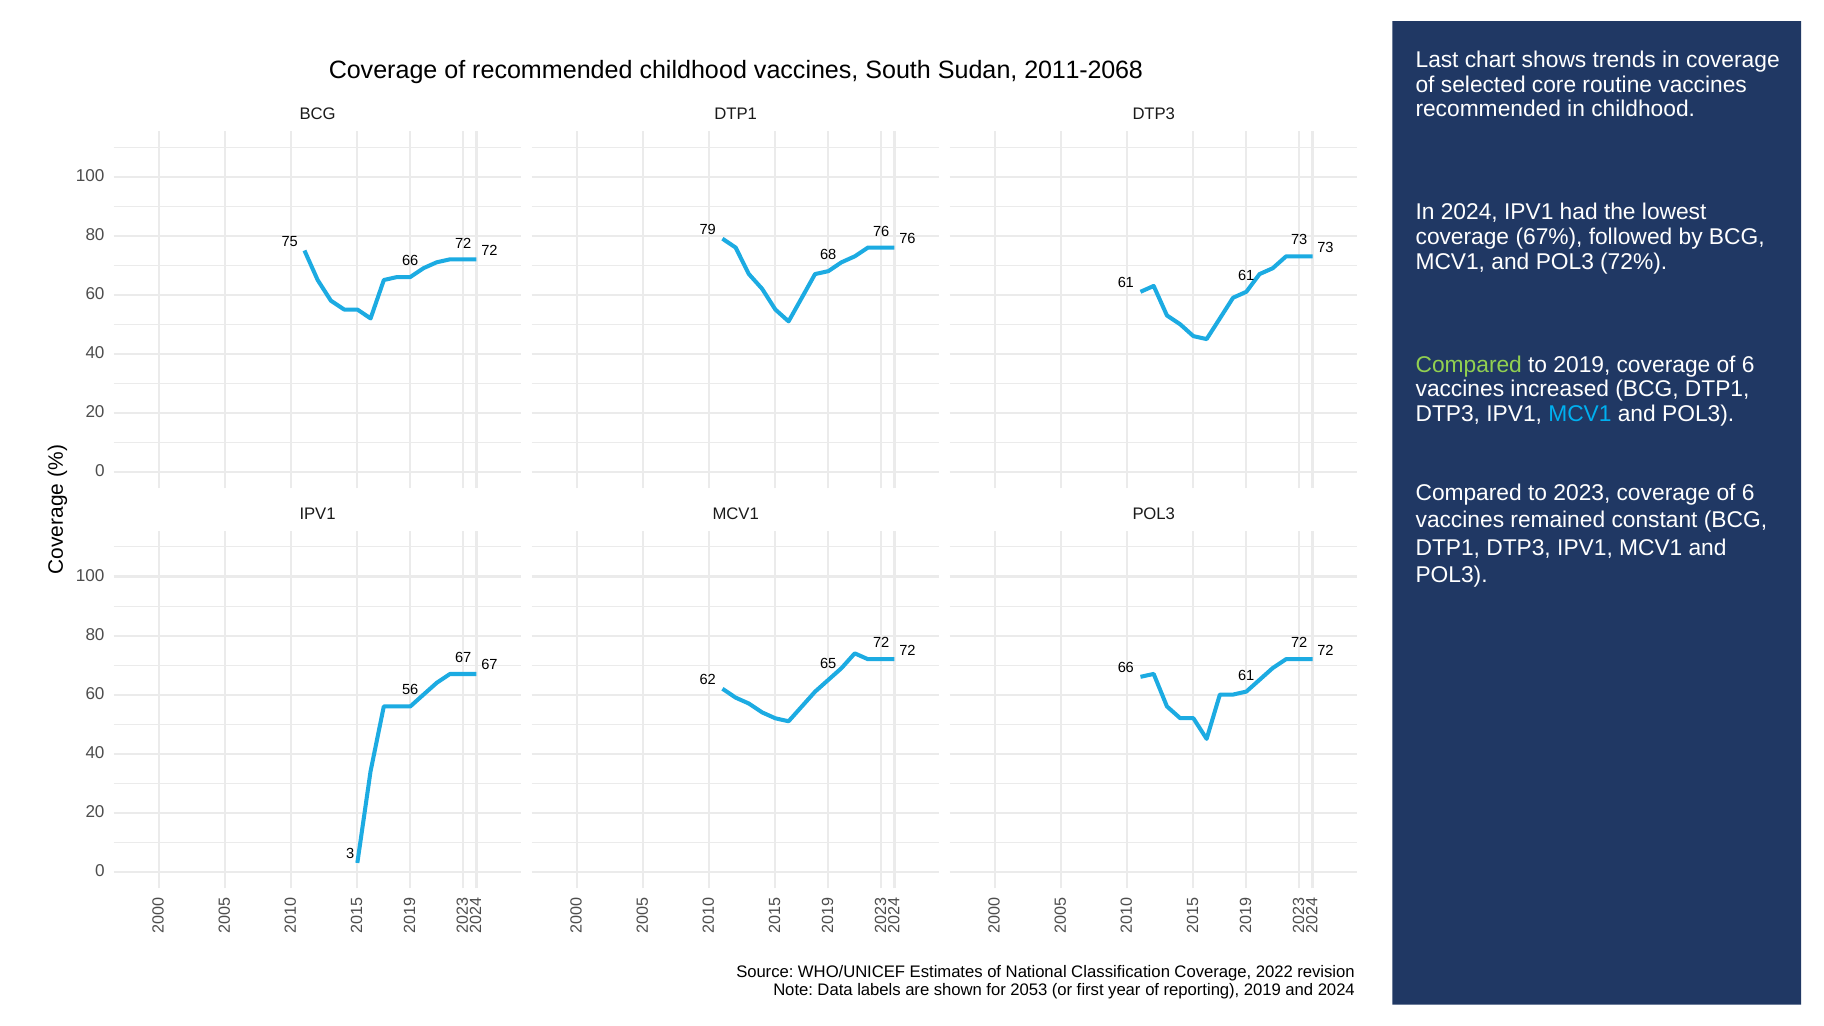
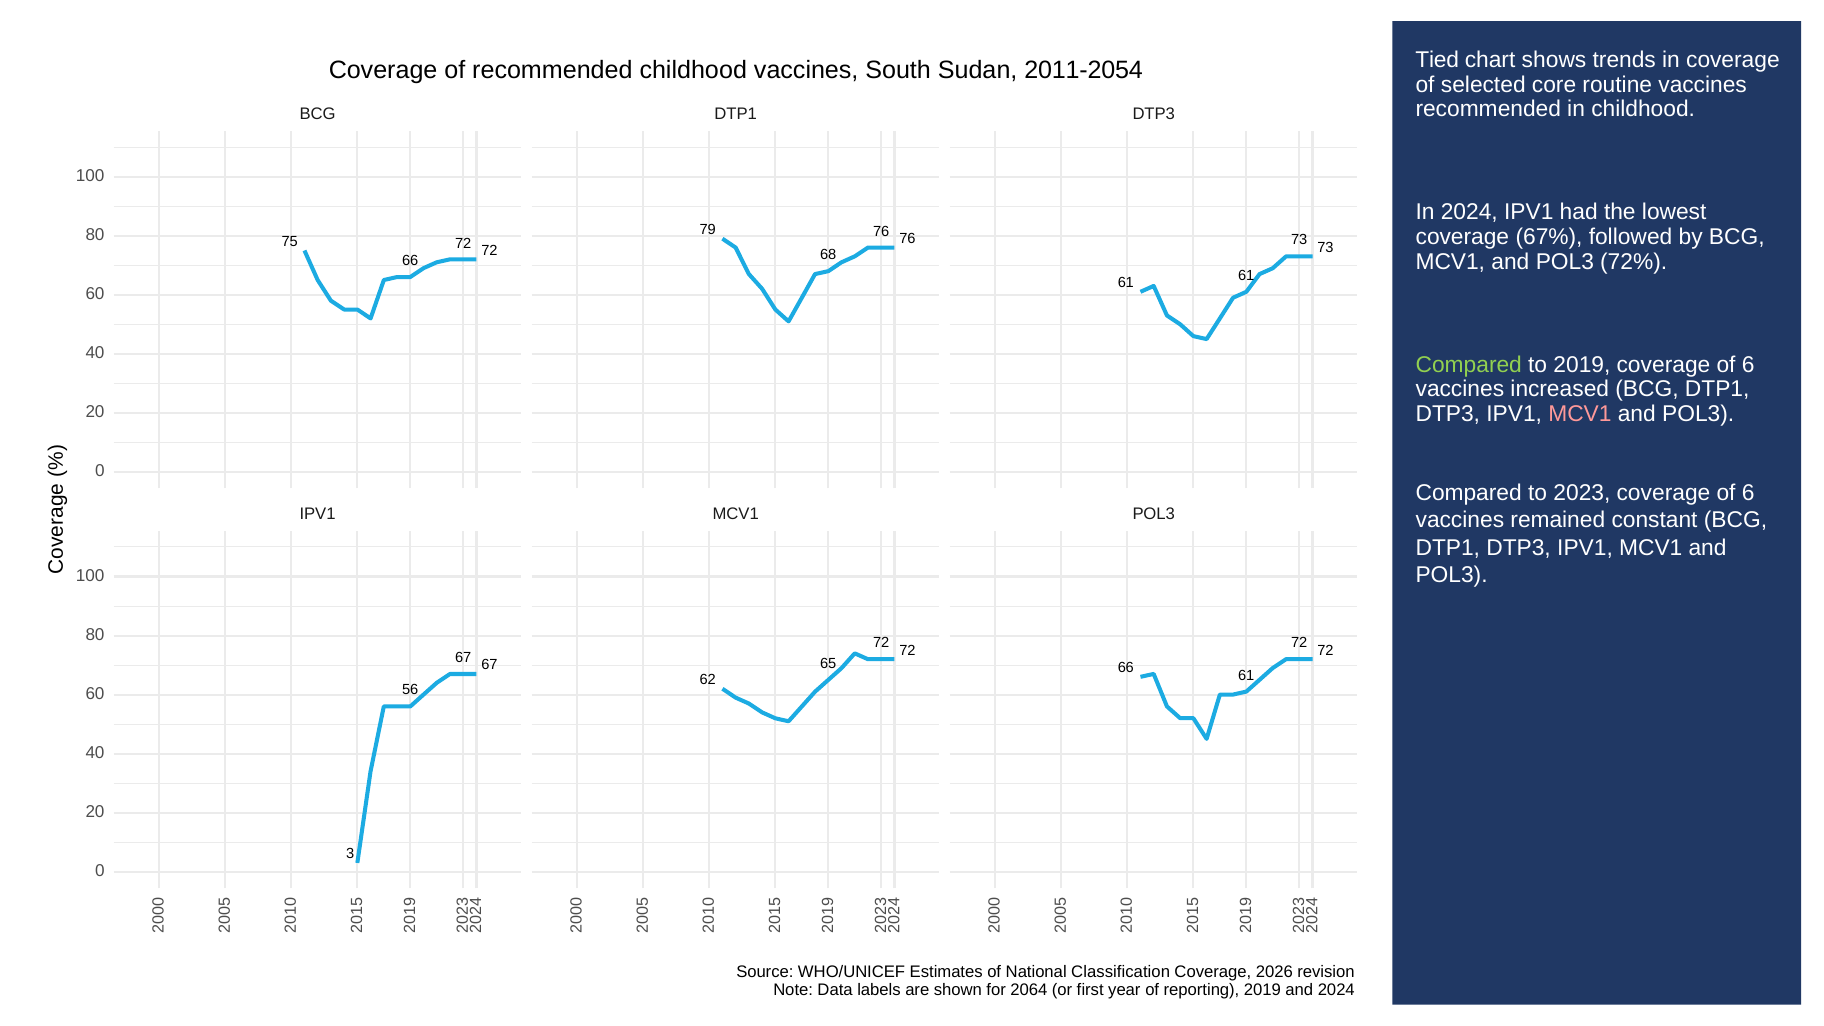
Last: Last -> Tied
2011-2068: 2011-2068 -> 2011-2054
MCV1 at (1580, 414) colour: light blue -> pink
2022: 2022 -> 2026
2053: 2053 -> 2064
